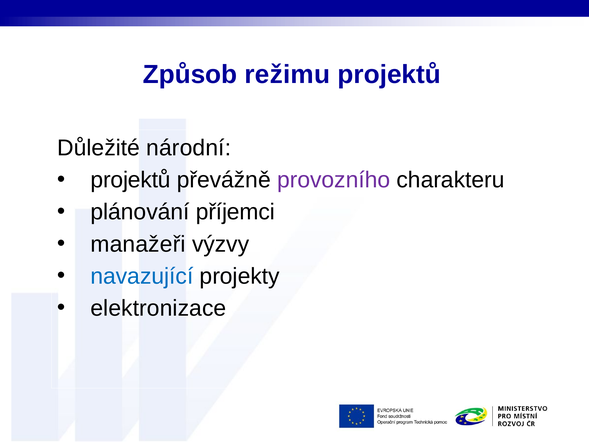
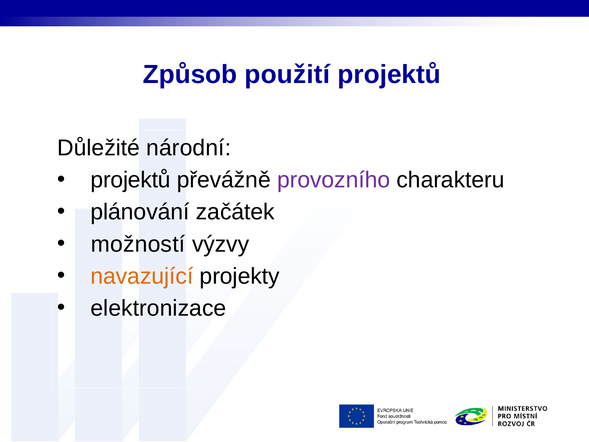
režimu: režimu -> použití
příjemci: příjemci -> začátek
manažeři: manažeři -> možností
navazující colour: blue -> orange
